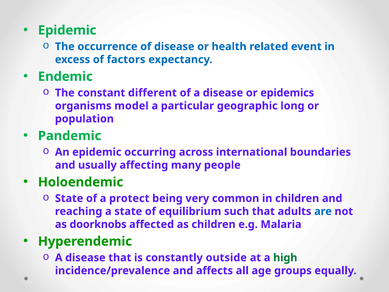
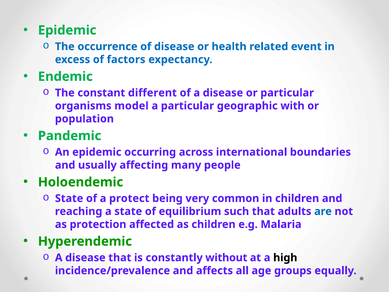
or epidemics: epidemics -> particular
long: long -> with
doorknobs: doorknobs -> protection
outside: outside -> without
high colour: green -> black
